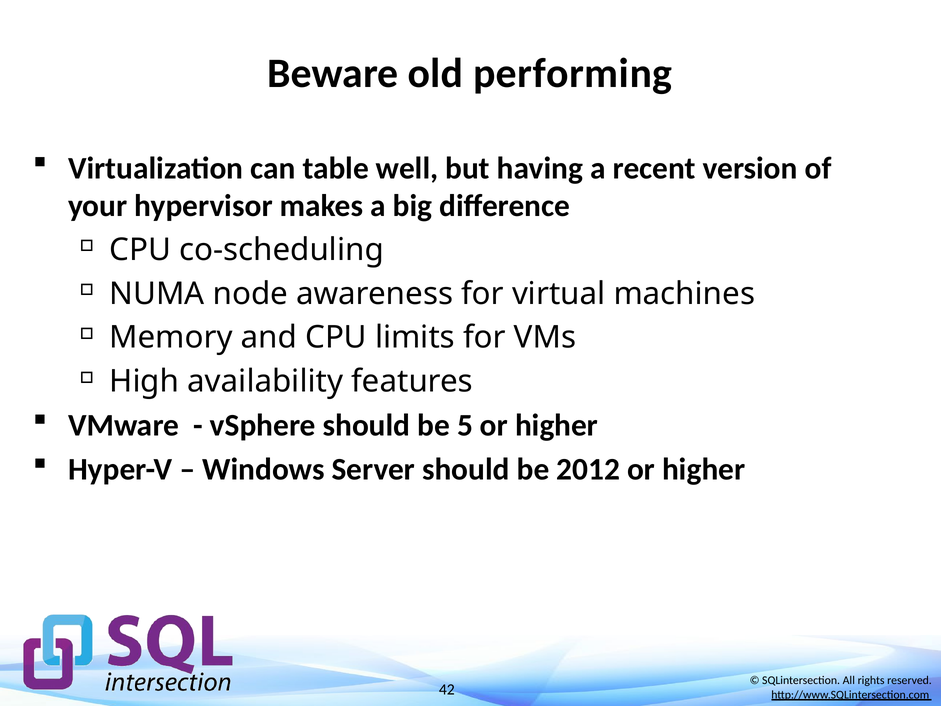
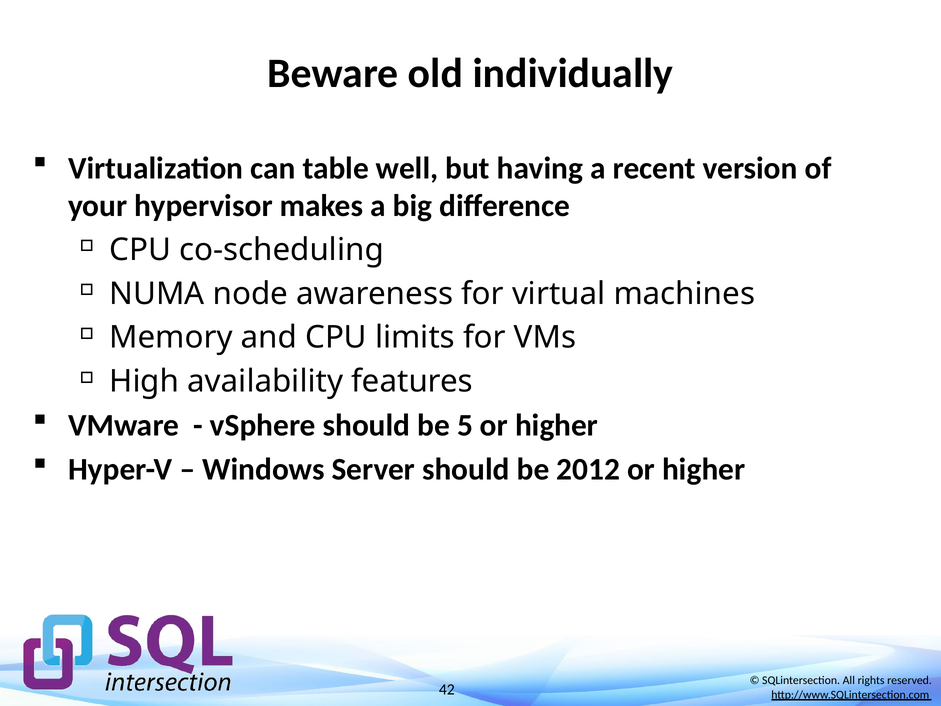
performing: performing -> individually
